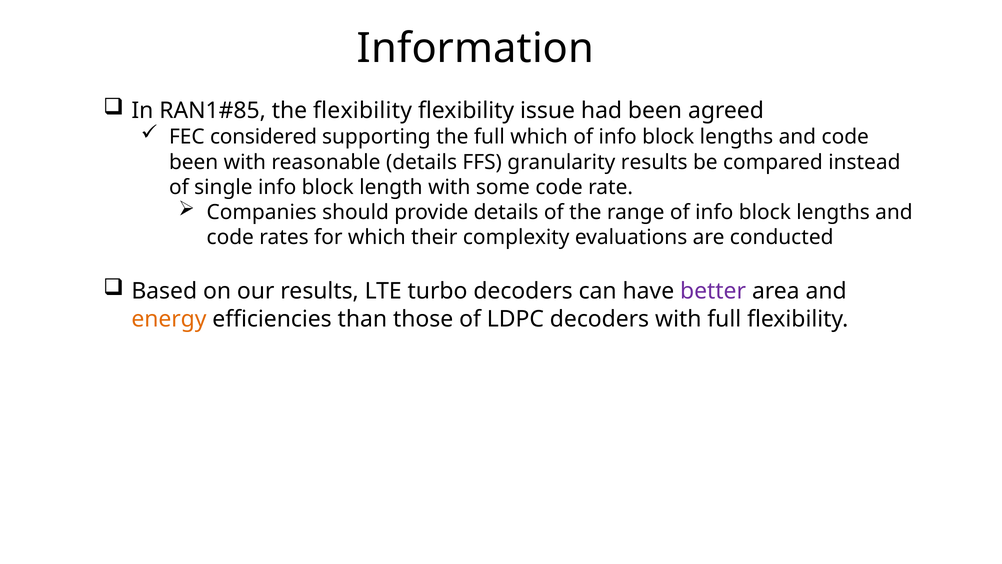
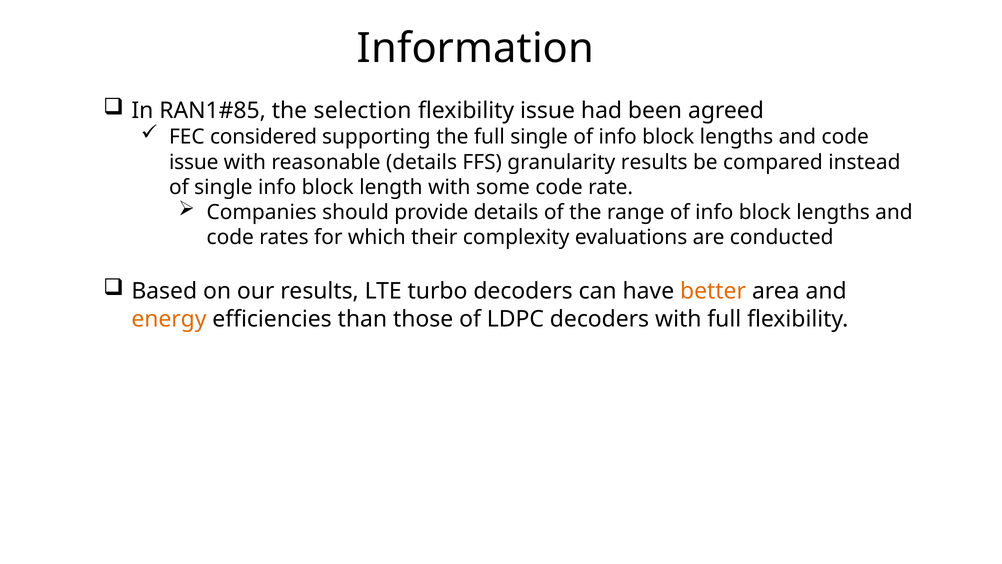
the flexibility: flexibility -> selection
full which: which -> single
been at (194, 162): been -> issue
better colour: purple -> orange
